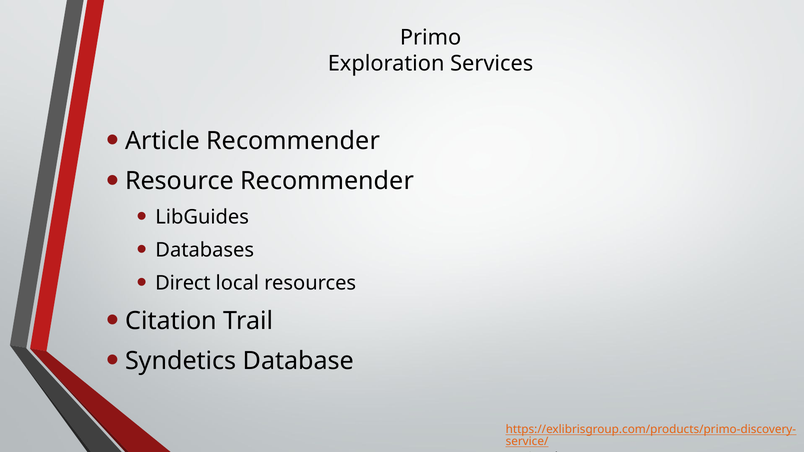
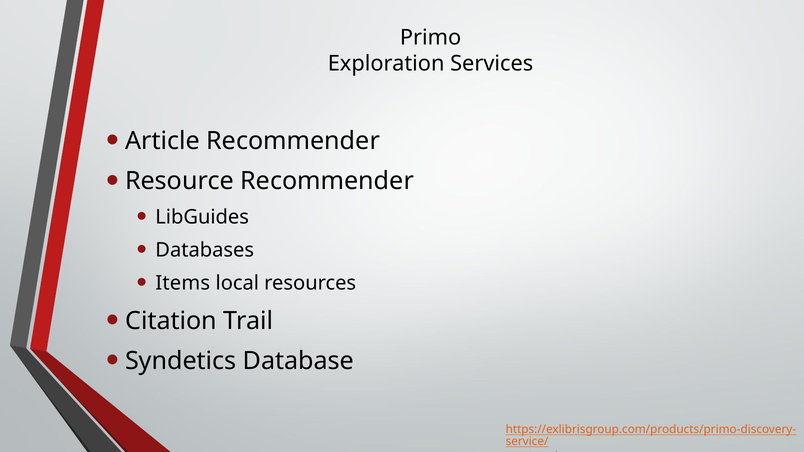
Direct: Direct -> Items
